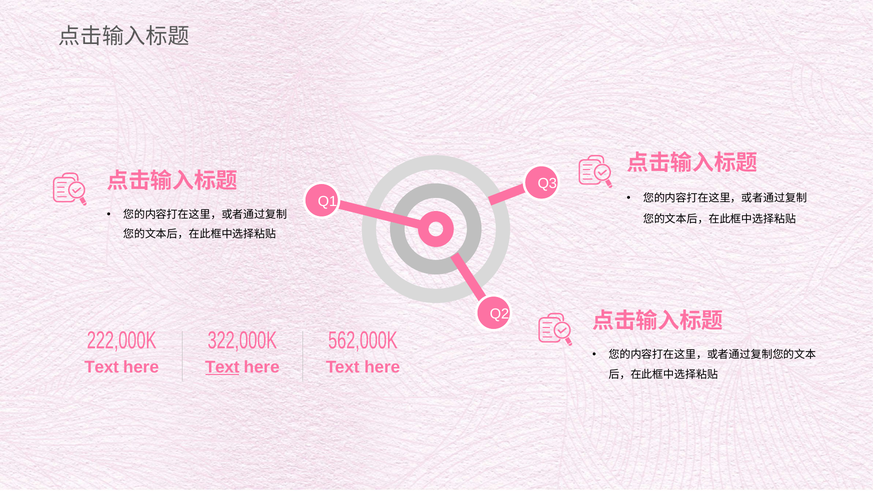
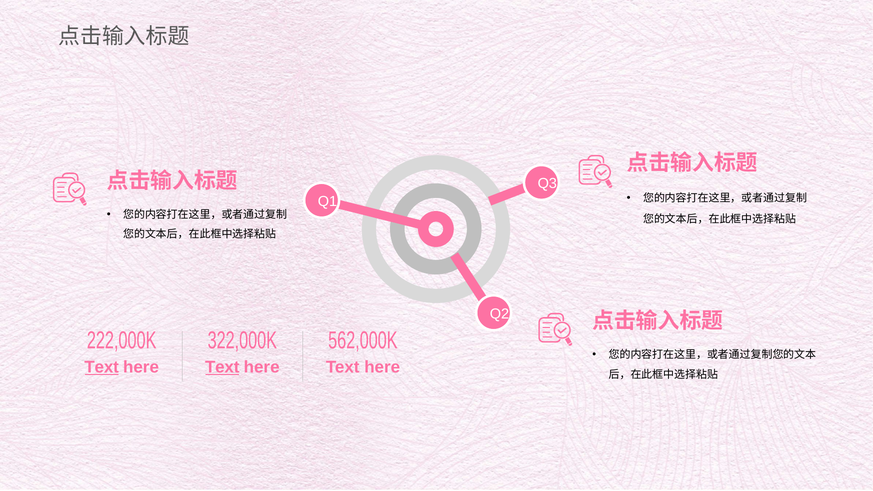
Text at (102, 367) underline: none -> present
